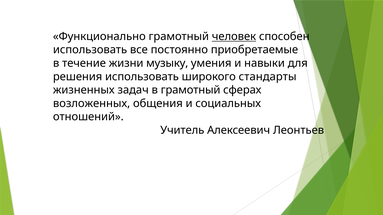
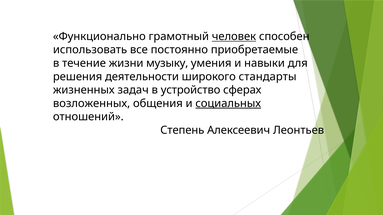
решения использовать: использовать -> деятельности
в грамотный: грамотный -> устройство
социальных underline: none -> present
Учитель: Учитель -> Степень
